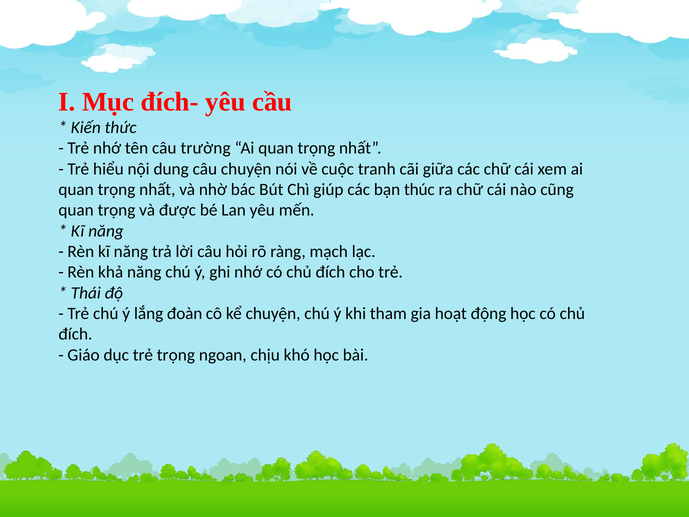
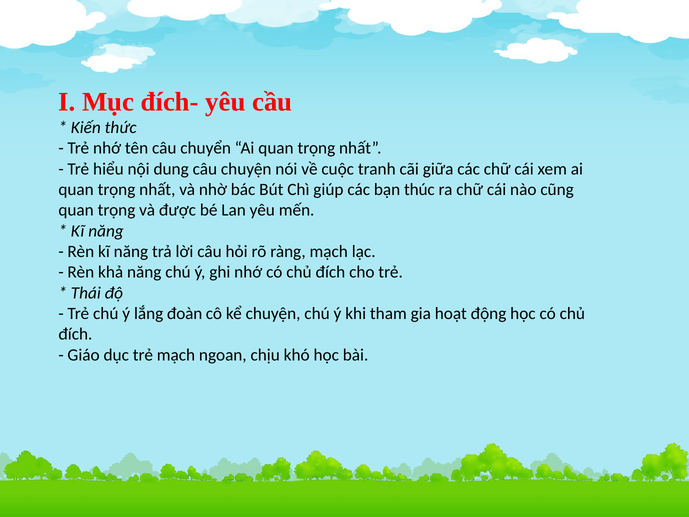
trường: trường -> chuyển
trẻ trọng: trọng -> mạch
